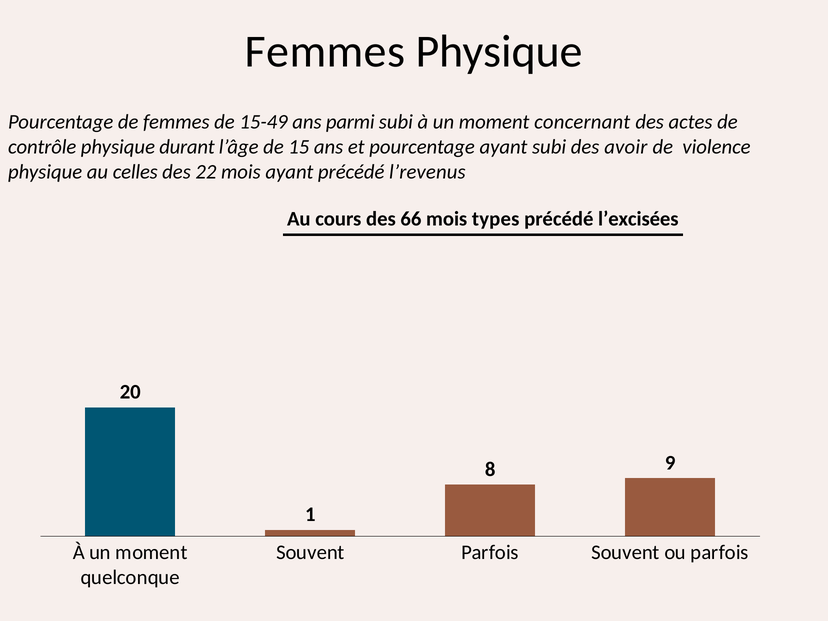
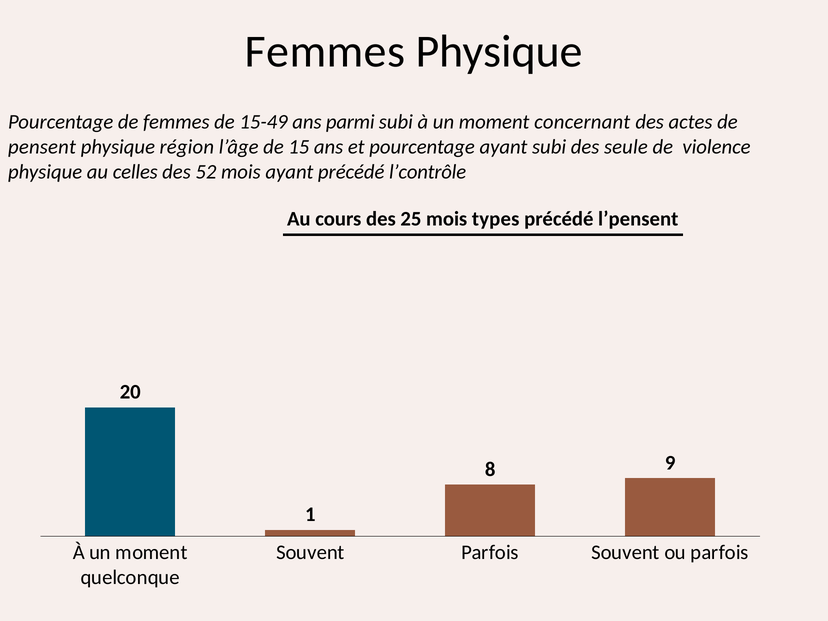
contrôle: contrôle -> pensent
durant: durant -> région
avoir: avoir -> seule
22: 22 -> 52
l’revenus: l’revenus -> l’contrôle
66: 66 -> 25
l’excisées: l’excisées -> l’pensent
